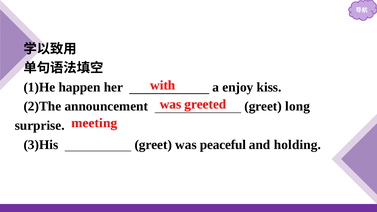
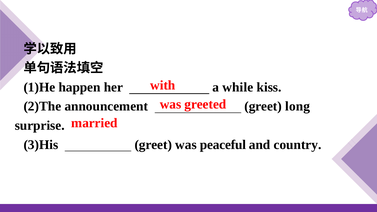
enjoy: enjoy -> while
meeting: meeting -> married
holding: holding -> country
